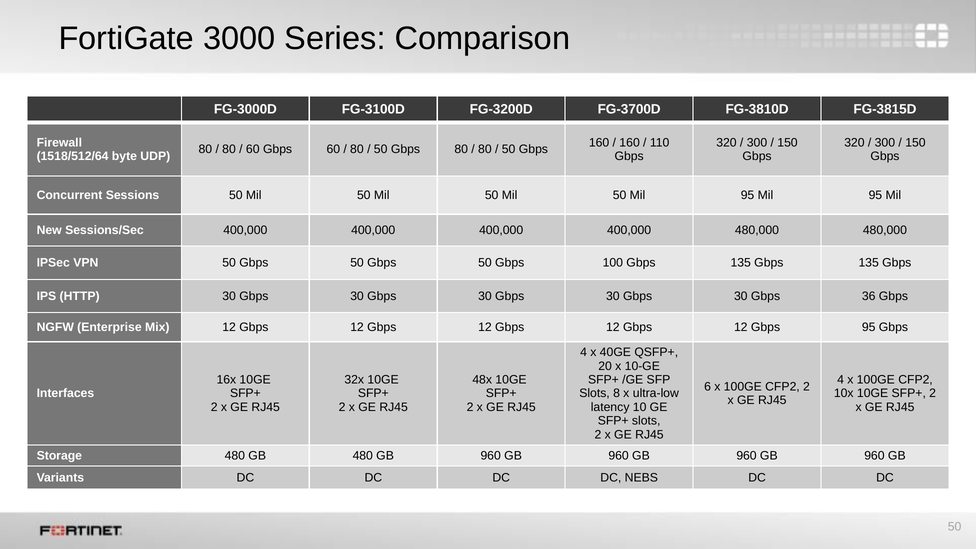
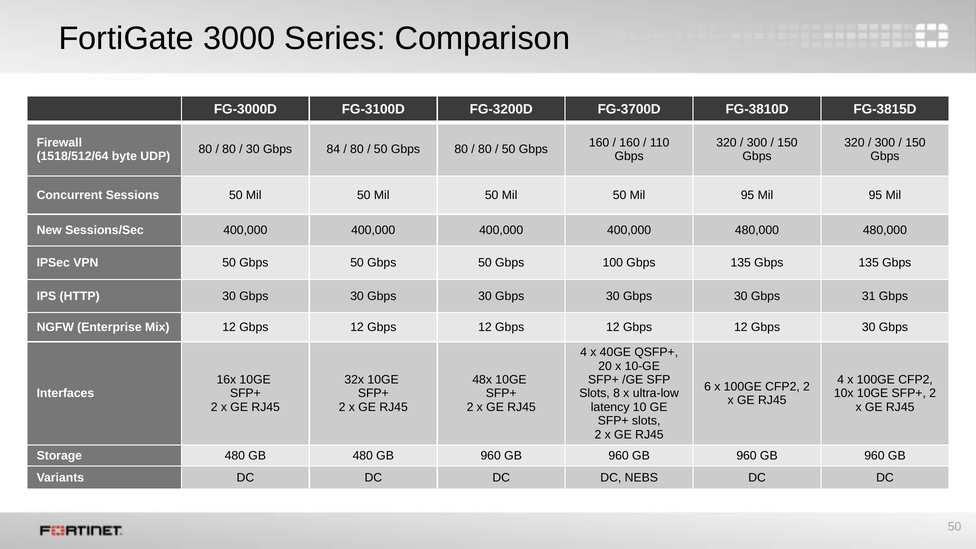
60 at (253, 149): 60 -> 30
Gbps 60: 60 -> 84
36: 36 -> 31
12 Gbps 95: 95 -> 30
